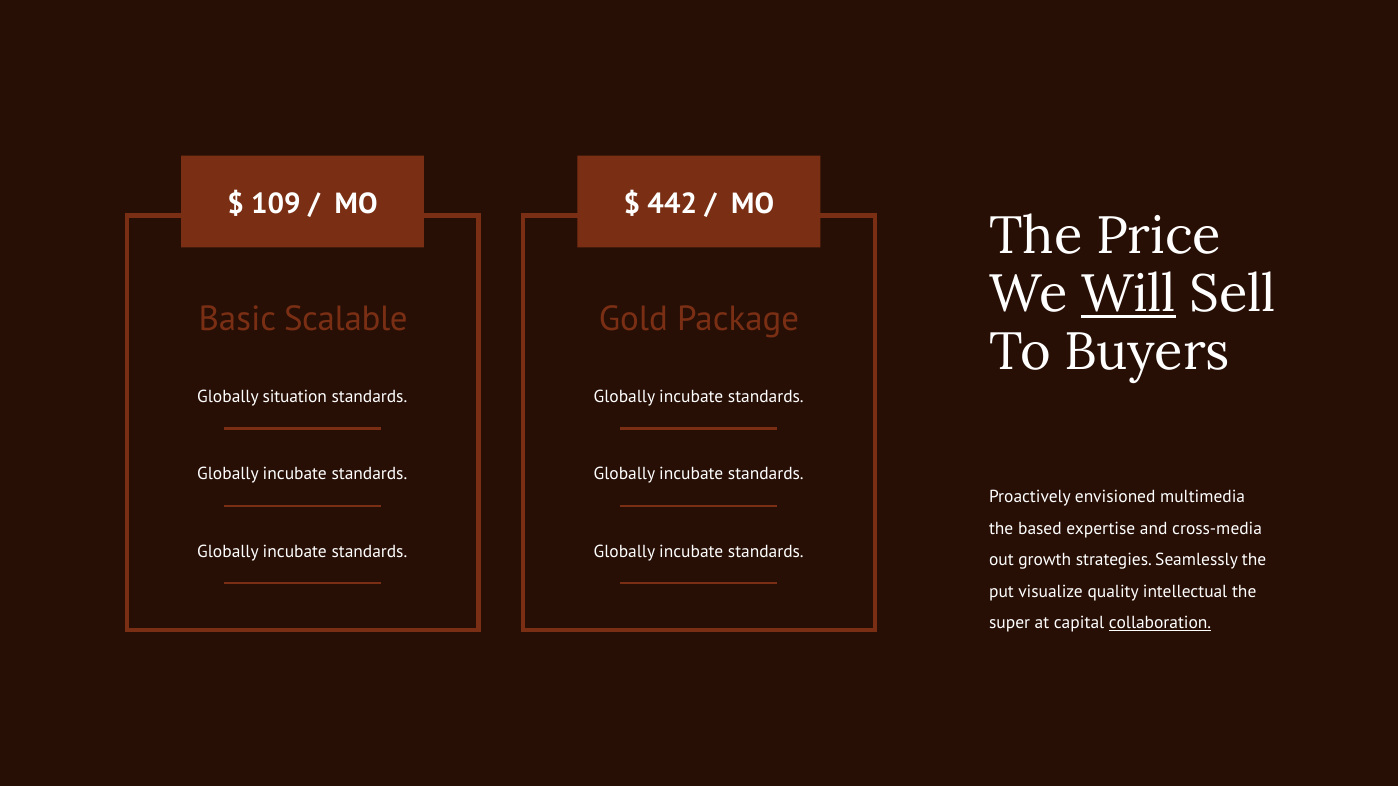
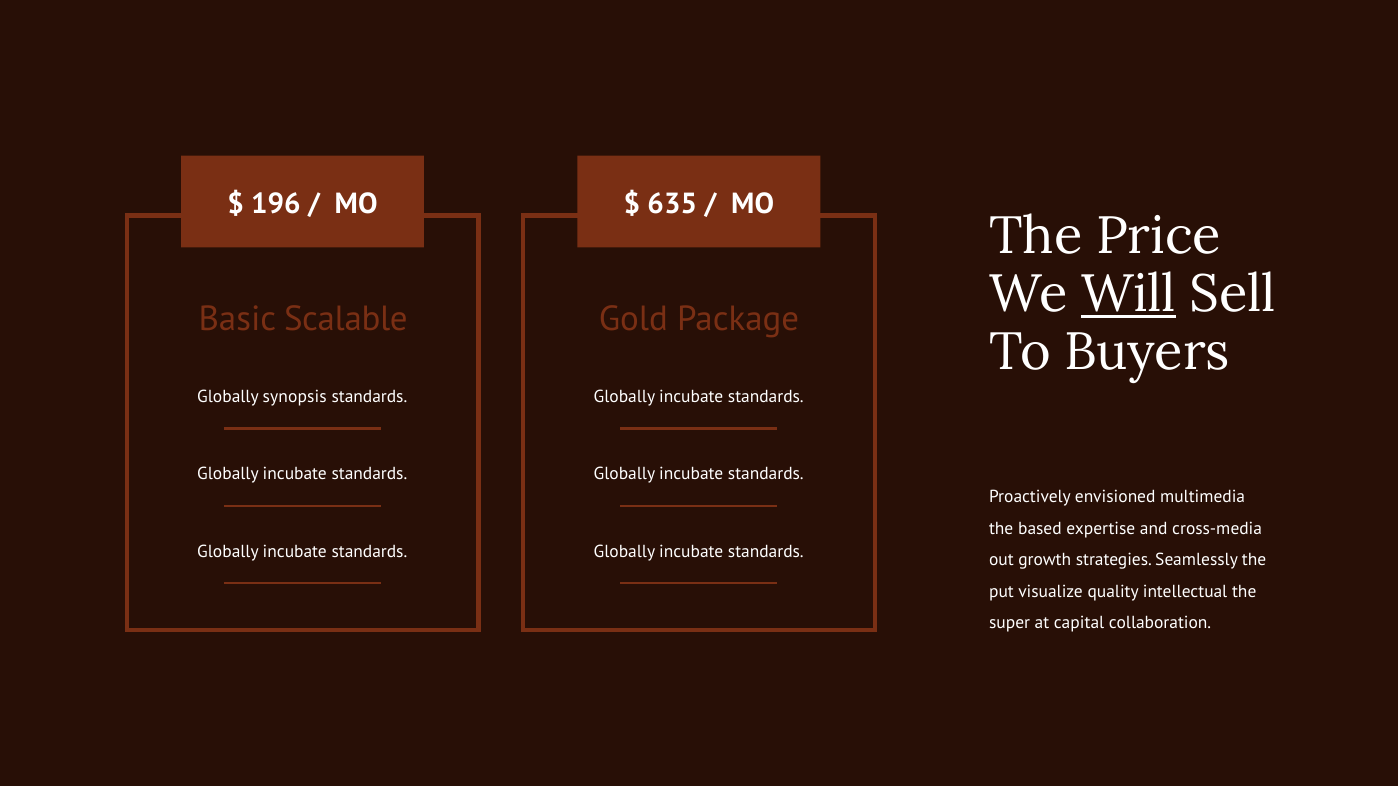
109: 109 -> 196
442: 442 -> 635
situation: situation -> synopsis
collaboration underline: present -> none
